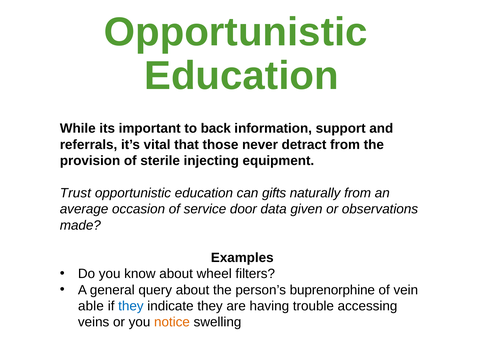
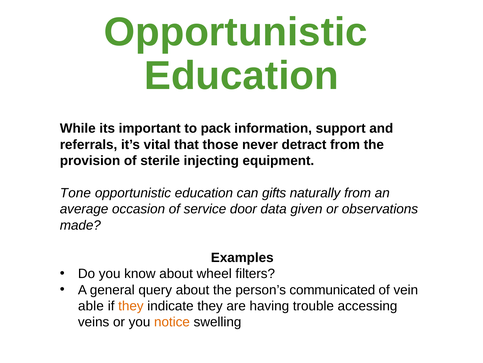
back: back -> pack
Trust: Trust -> Tone
buprenorphine: buprenorphine -> communicated
they at (131, 305) colour: blue -> orange
